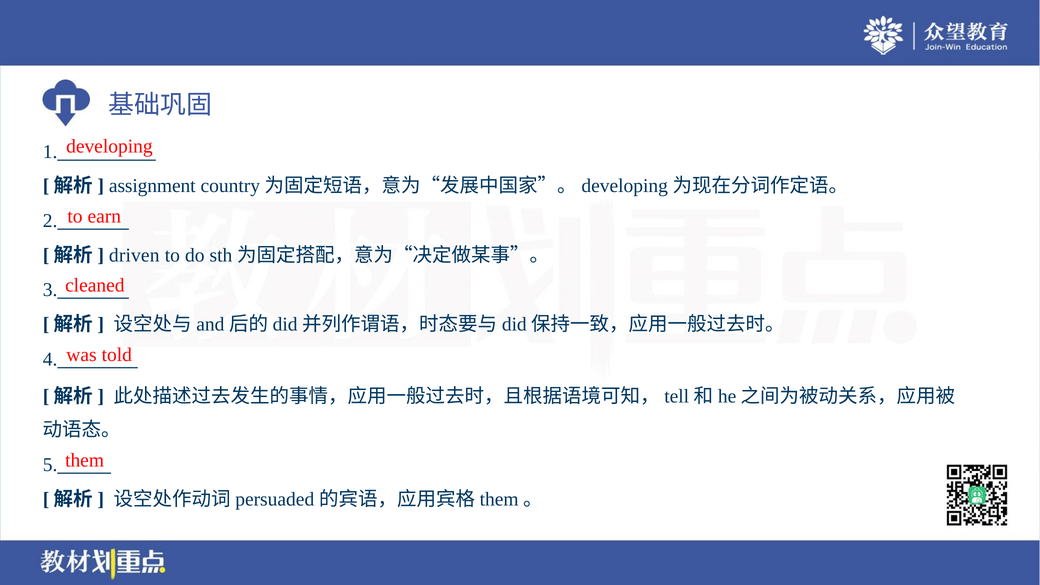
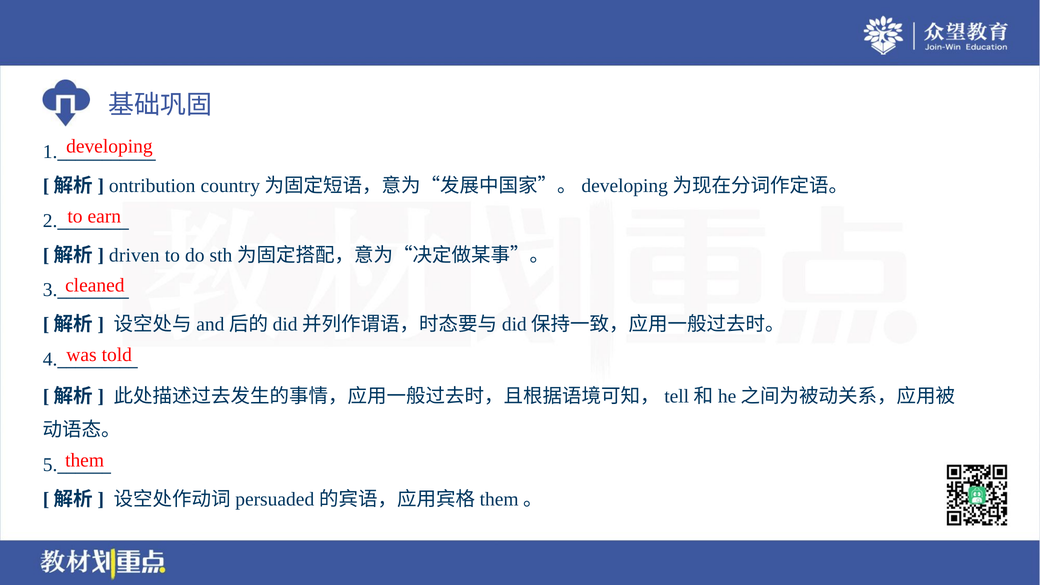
assignment: assignment -> ontribution
